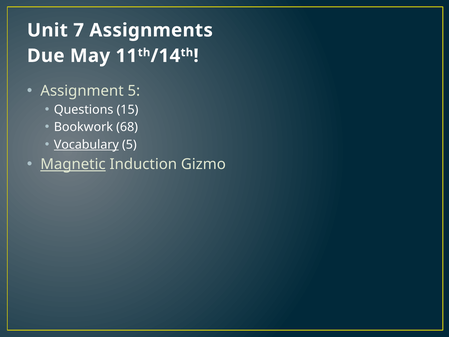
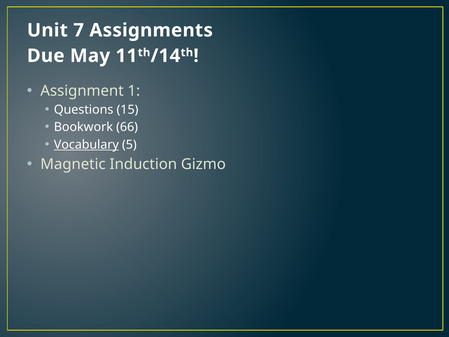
Assignment 5: 5 -> 1
68: 68 -> 66
Magnetic underline: present -> none
